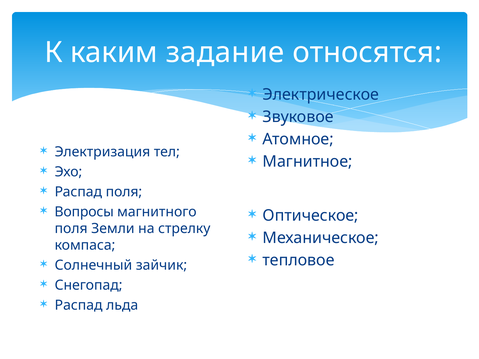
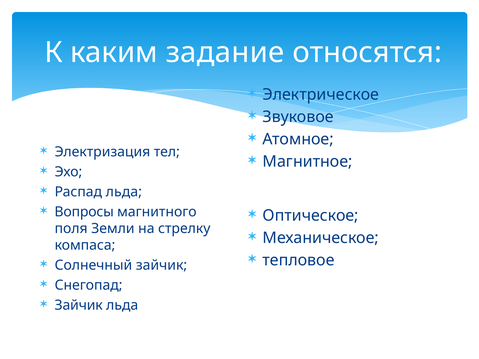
Распад поля: поля -> льда
Распад at (79, 305): Распад -> Зайчик
